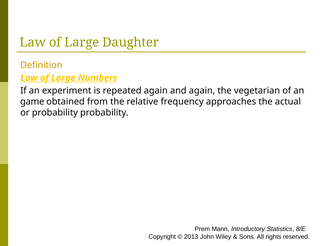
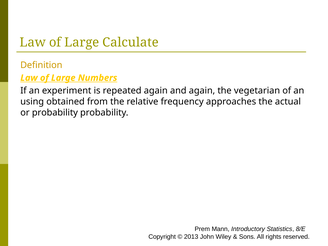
Daughter: Daughter -> Calculate
game: game -> using
